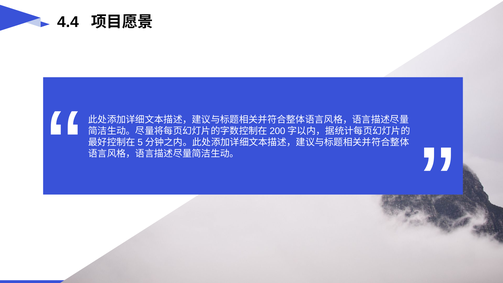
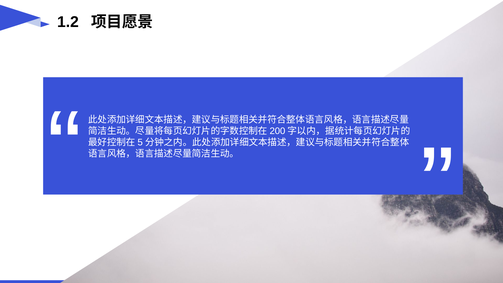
4.4: 4.4 -> 1.2
